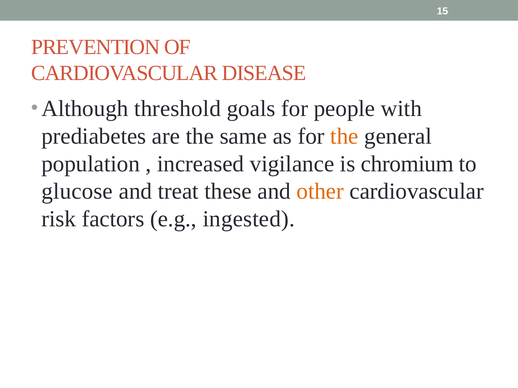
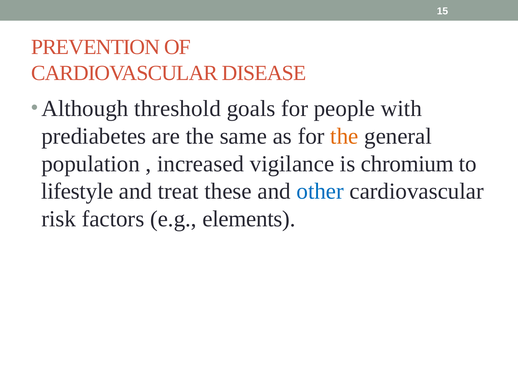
glucose: glucose -> lifestyle
other colour: orange -> blue
ingested: ingested -> elements
